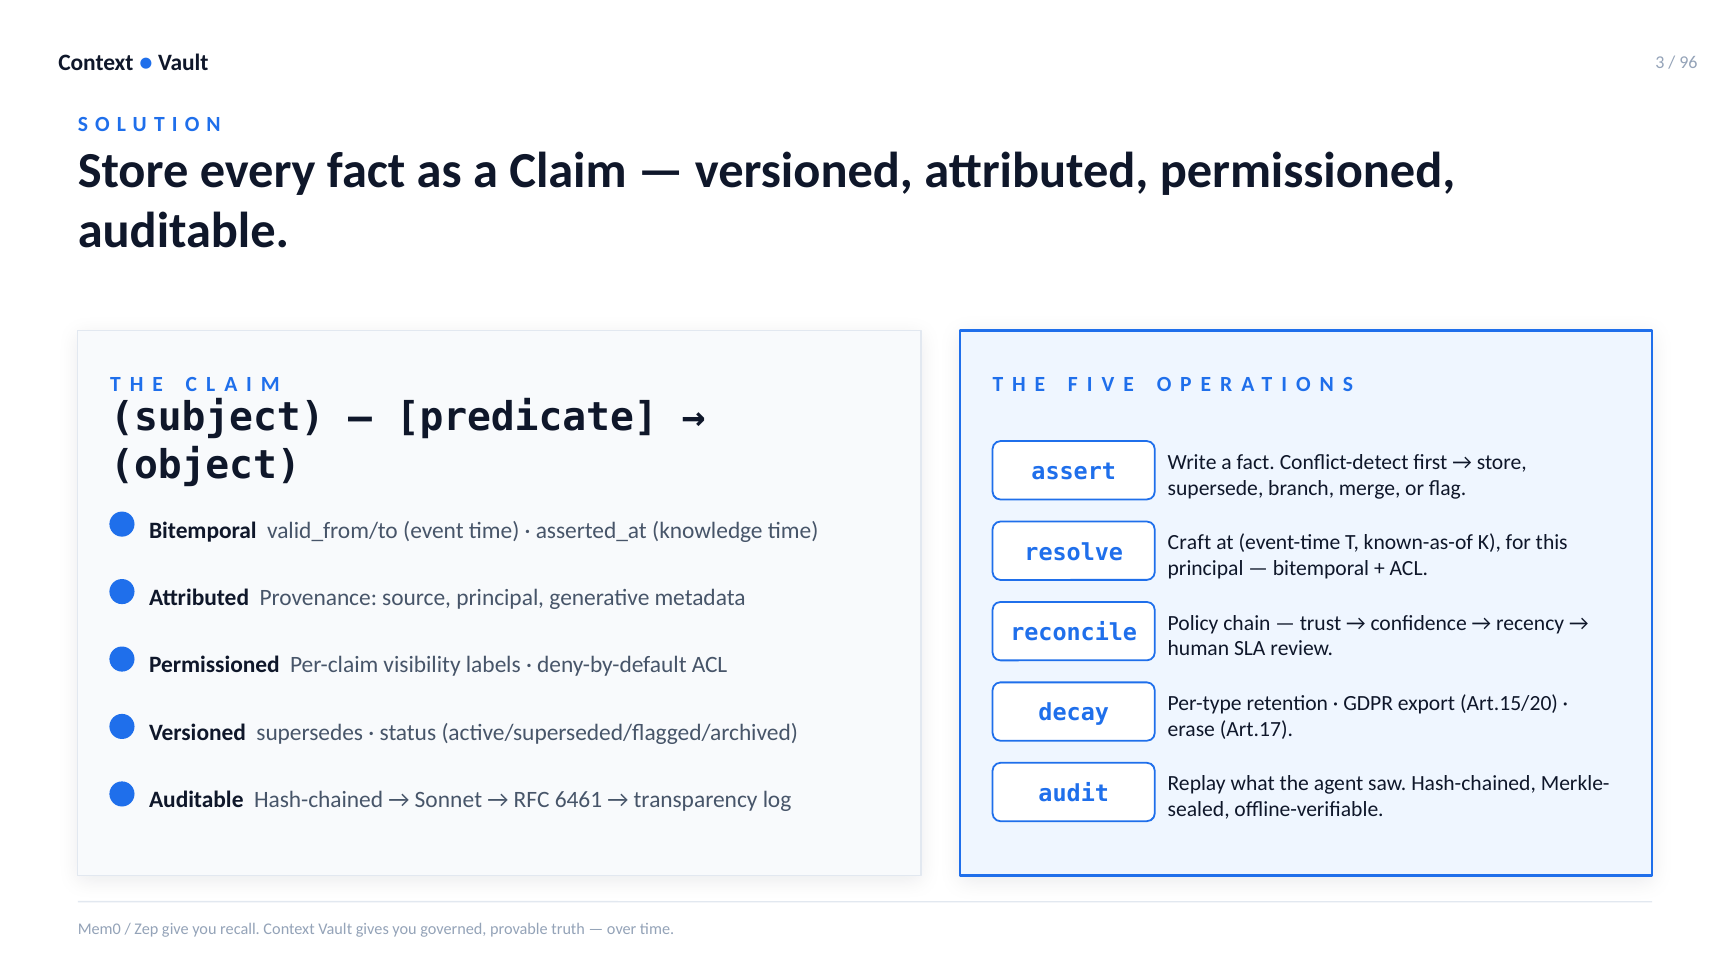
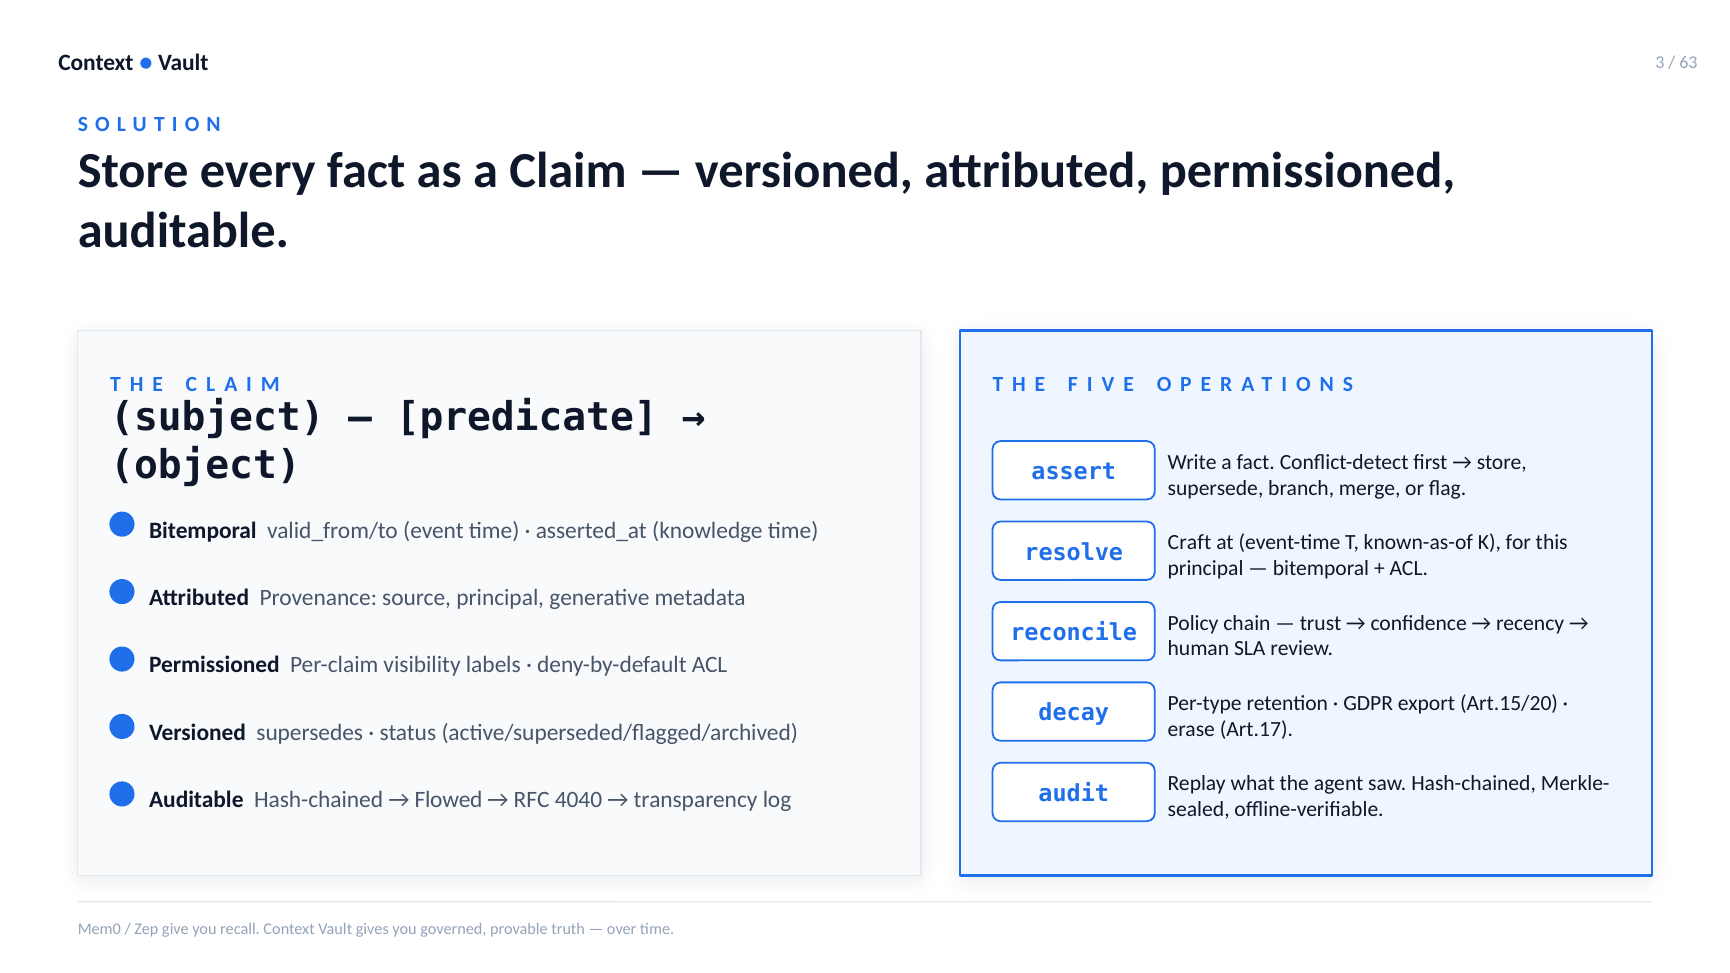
96: 96 -> 63
Sonnet: Sonnet -> Flowed
6461: 6461 -> 4040
